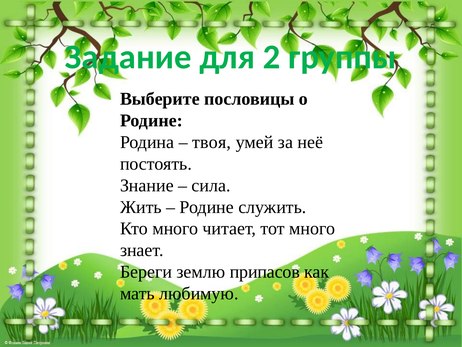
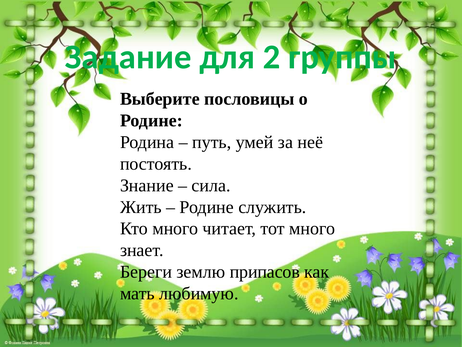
твоя: твоя -> путь
